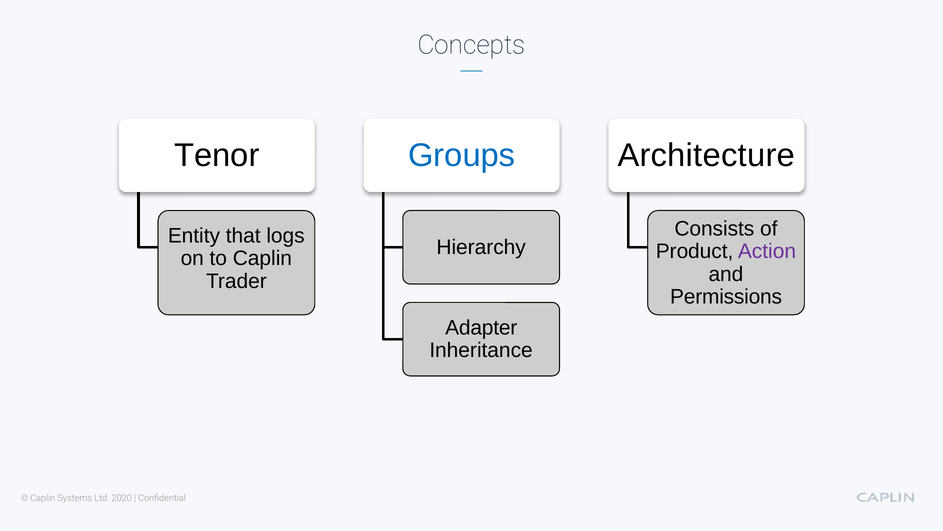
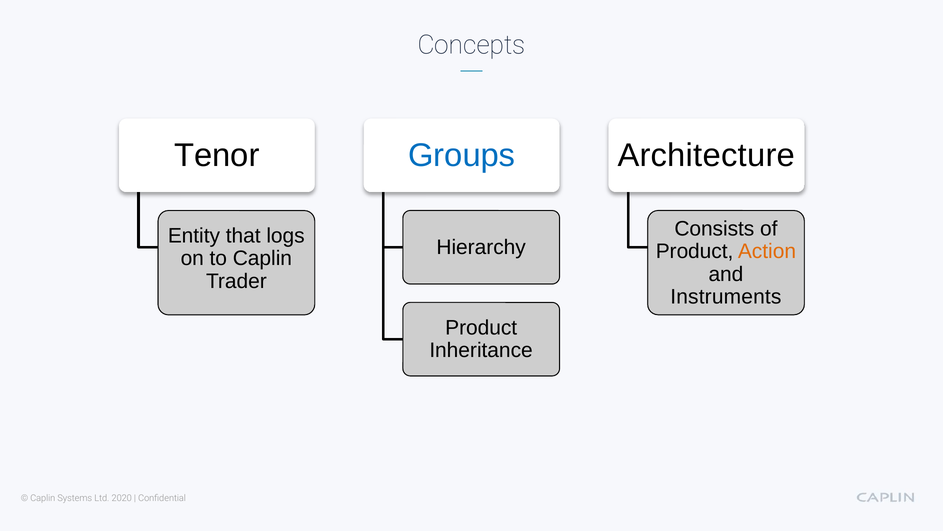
Action colour: purple -> orange
Permissions: Permissions -> Instruments
Adapter at (481, 327): Adapter -> Product
